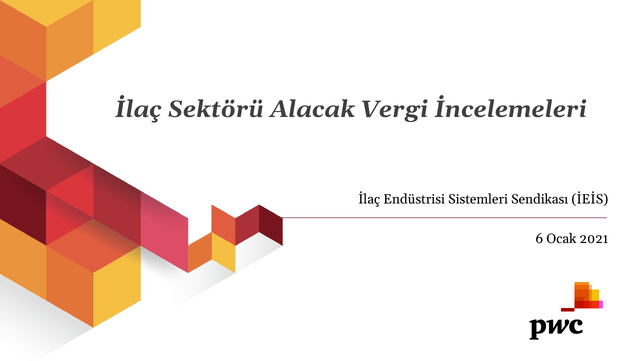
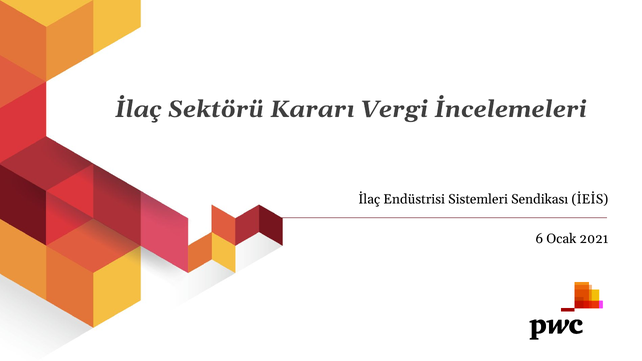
Alacak: Alacak -> Kararı
